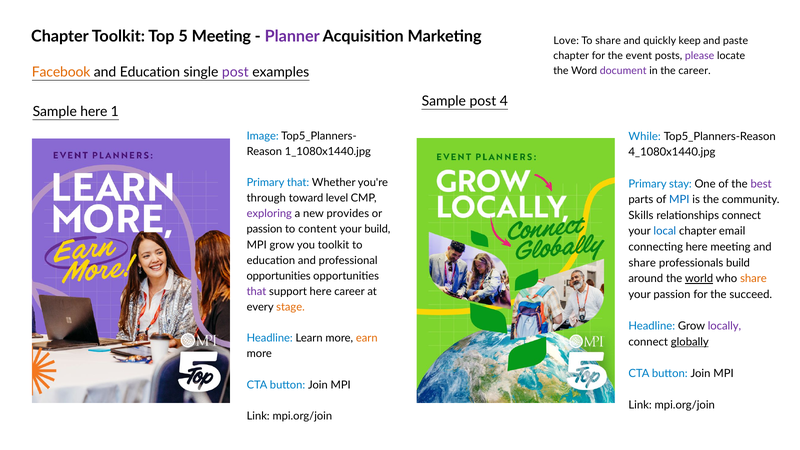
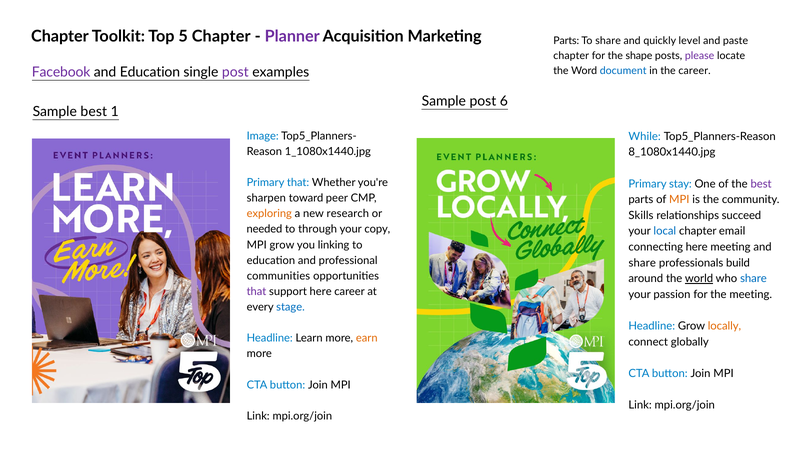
5 Meeting: Meeting -> Chapter
Love at (566, 41): Love -> Parts
keep: keep -> level
event: event -> shape
document colour: purple -> blue
Facebook colour: orange -> purple
4: 4 -> 6
Sample here: here -> best
4_1080x1440.jpg: 4_1080x1440.jpg -> 8_1080x1440.jpg
through: through -> sharpen
level: level -> peer
MPI at (679, 200) colour: blue -> orange
exploring colour: purple -> orange
provides: provides -> research
relationships connect: connect -> succeed
passion at (264, 229): passion -> needed
content: content -> through
your build: build -> copy
you toolkit: toolkit -> linking
opportunities at (279, 276): opportunities -> communities
share at (753, 279) colour: orange -> blue
the succeed: succeed -> meeting
stage colour: orange -> blue
locally colour: purple -> orange
globally underline: present -> none
